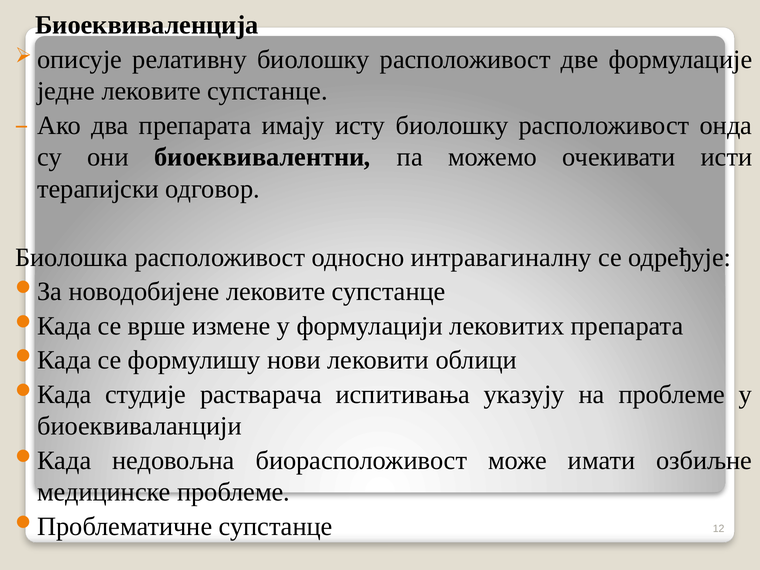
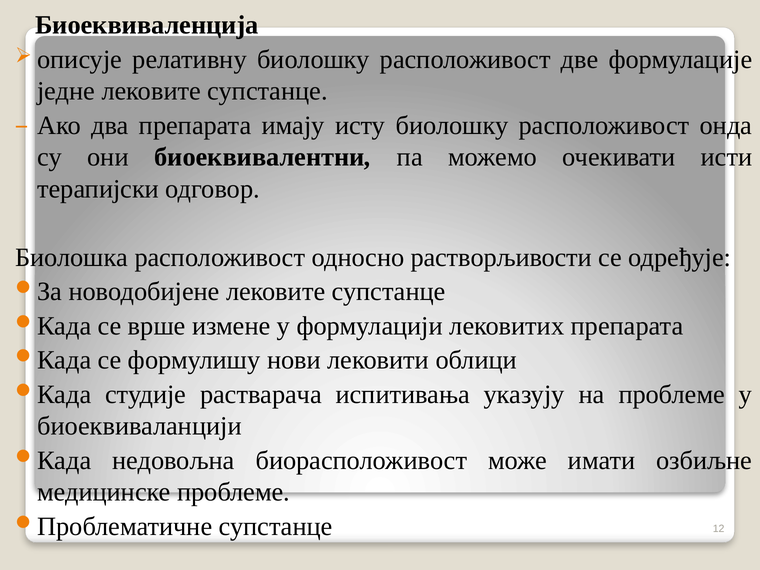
интравагиналну: интравагиналну -> растворљивости
